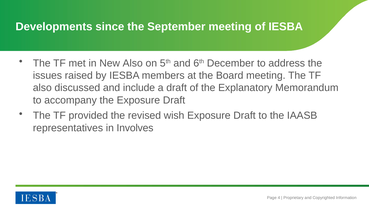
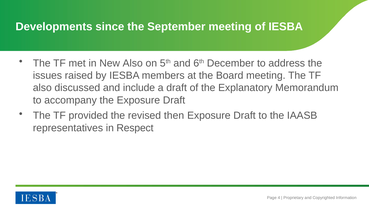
wish: wish -> then
Involves: Involves -> Respect
